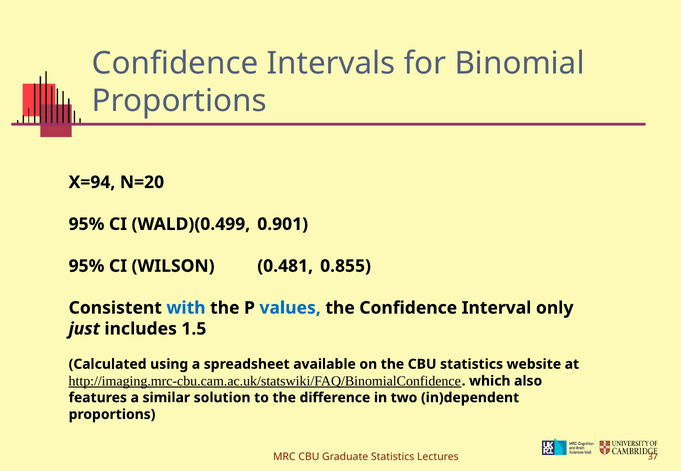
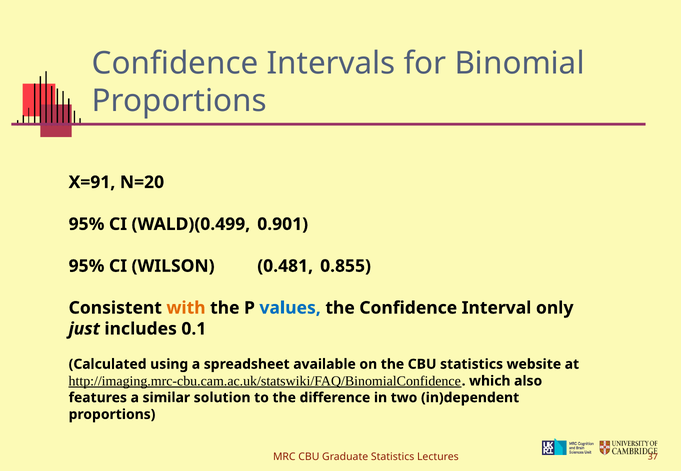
X=94: X=94 -> X=91
with colour: blue -> orange
1.5: 1.5 -> 0.1
